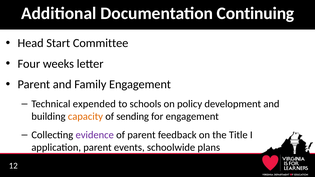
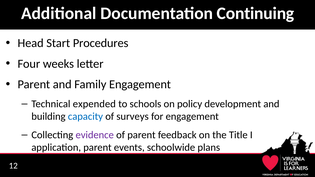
Committee: Committee -> Procedures
capacity colour: orange -> blue
sending: sending -> surveys
